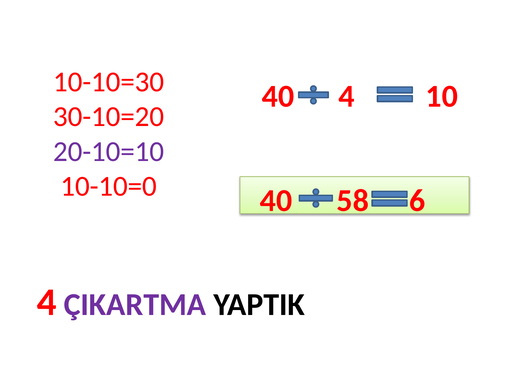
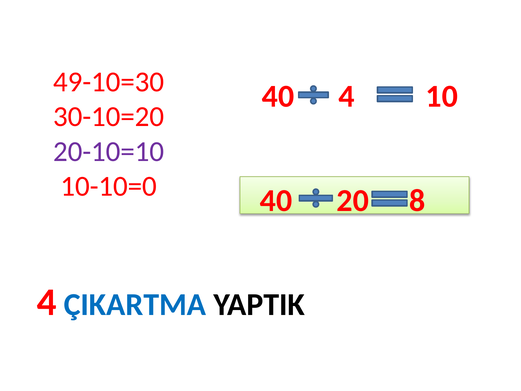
10-10=30: 10-10=30 -> 49-10=30
6: 6 -> 8
58: 58 -> 20
ÇIKARTMA colour: purple -> blue
